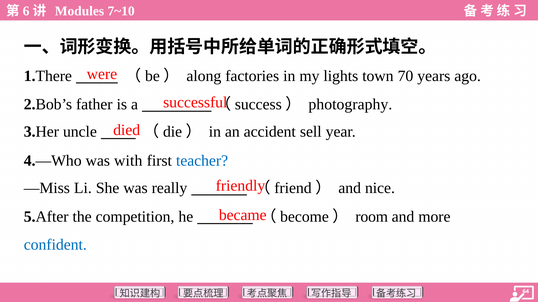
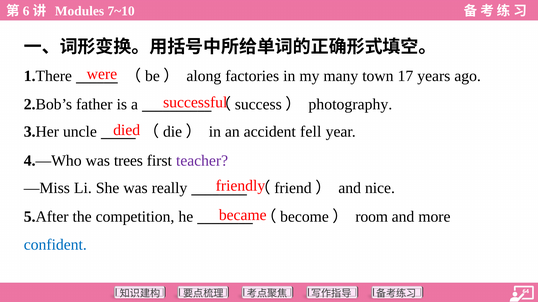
lights: lights -> many
70: 70 -> 17
sell: sell -> fell
with: with -> trees
teacher colour: blue -> purple
